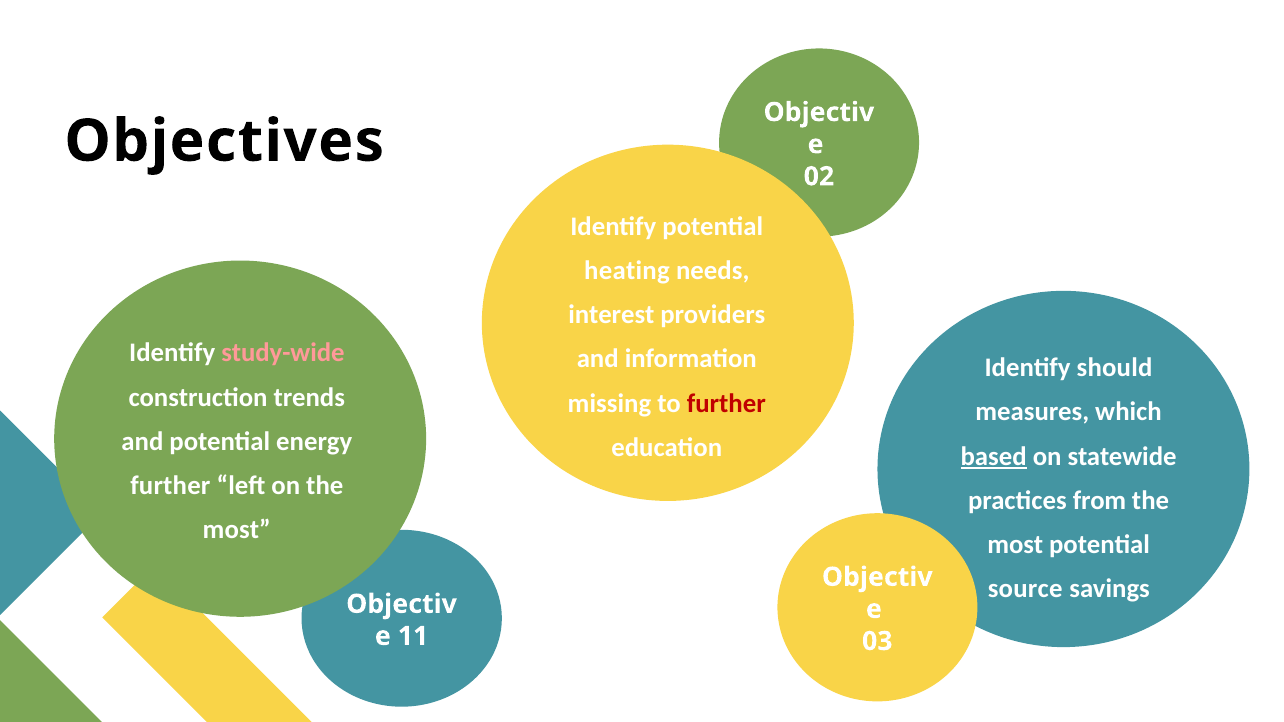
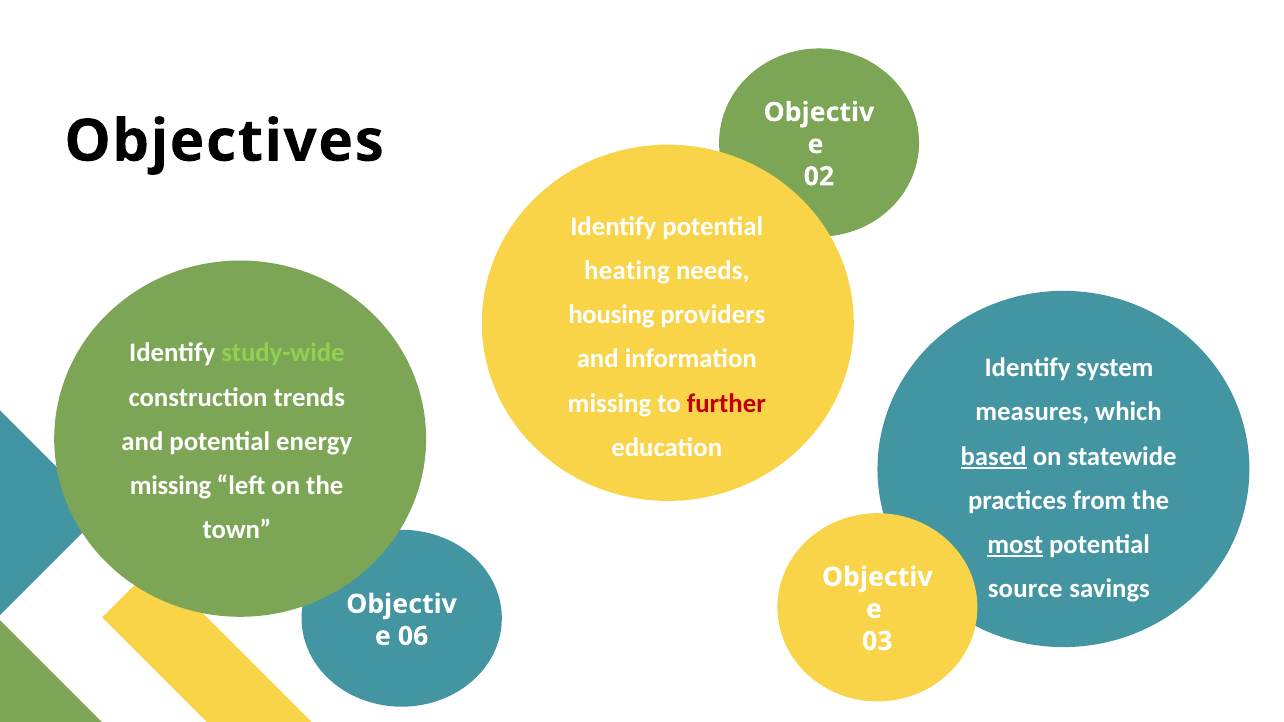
interest: interest -> housing
study-wide colour: pink -> light green
should: should -> system
further at (170, 486): further -> missing
most at (237, 530): most -> town
most at (1015, 545) underline: none -> present
11: 11 -> 06
